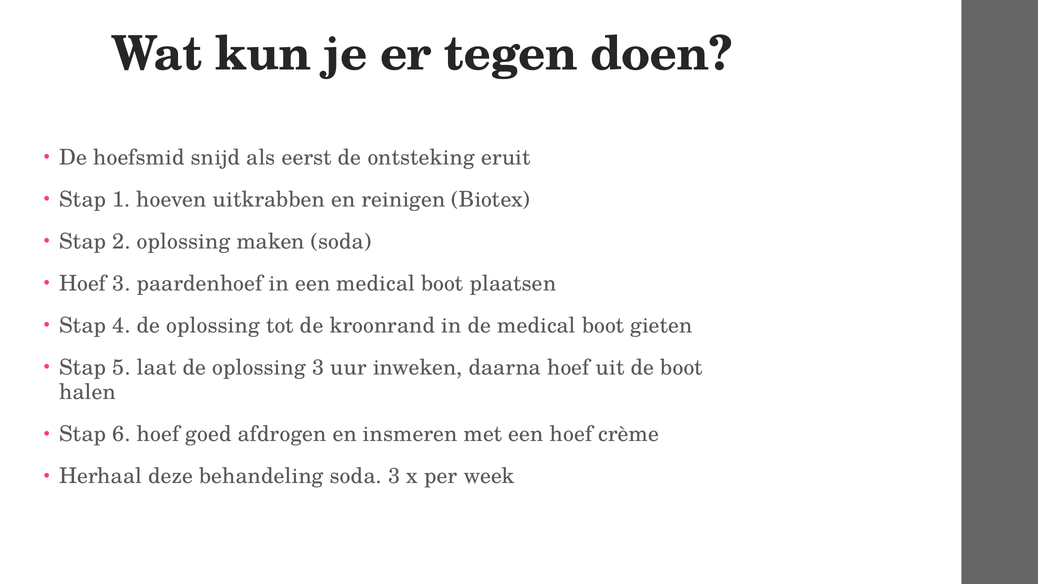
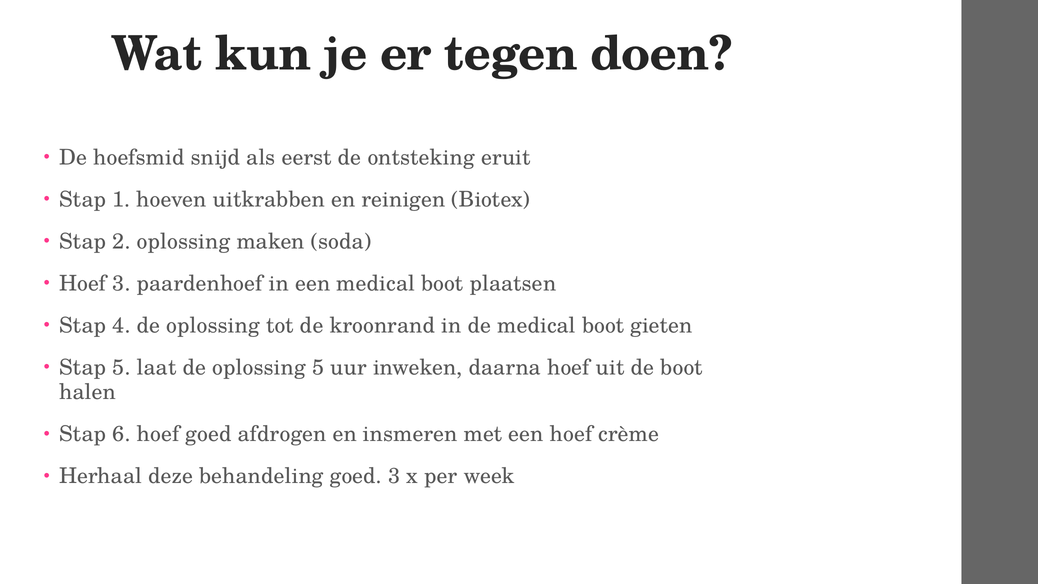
oplossing 3: 3 -> 5
behandeling soda: soda -> goed
